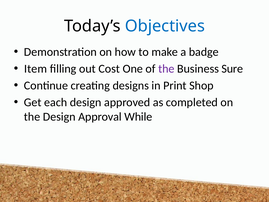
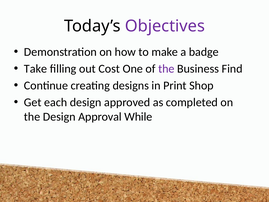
Objectives colour: blue -> purple
Item: Item -> Take
Sure: Sure -> Find
